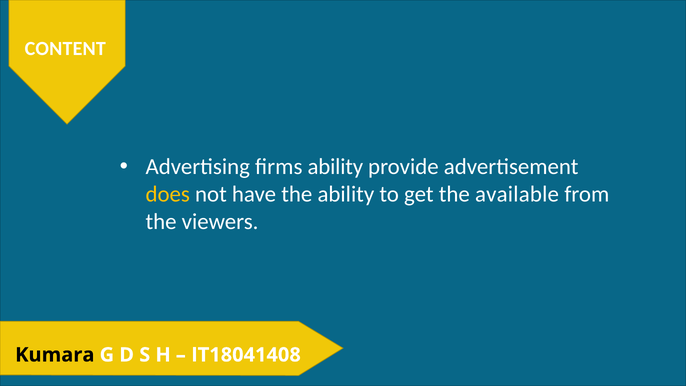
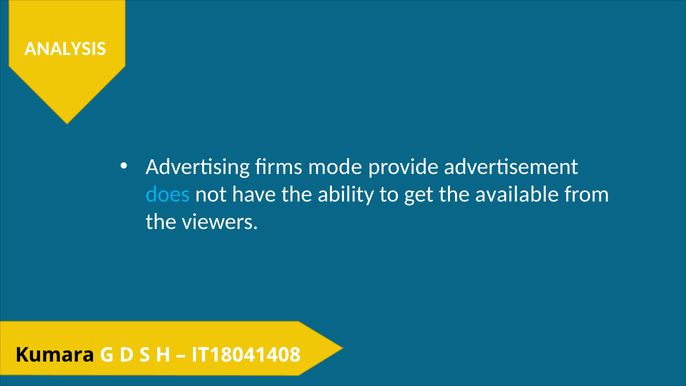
CONTENT: CONTENT -> ANALYSIS
firms ability: ability -> mode
does colour: yellow -> light blue
